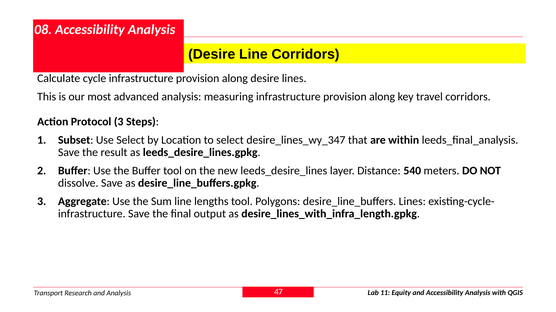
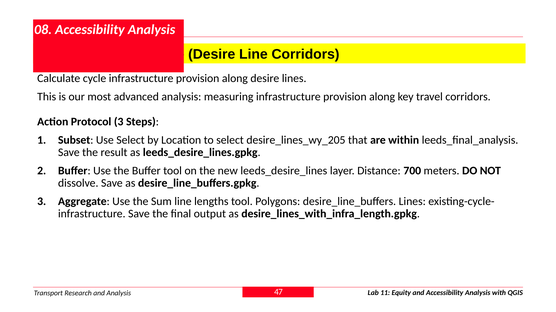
desire_lines_wy_347: desire_lines_wy_347 -> desire_lines_wy_205
540: 540 -> 700
